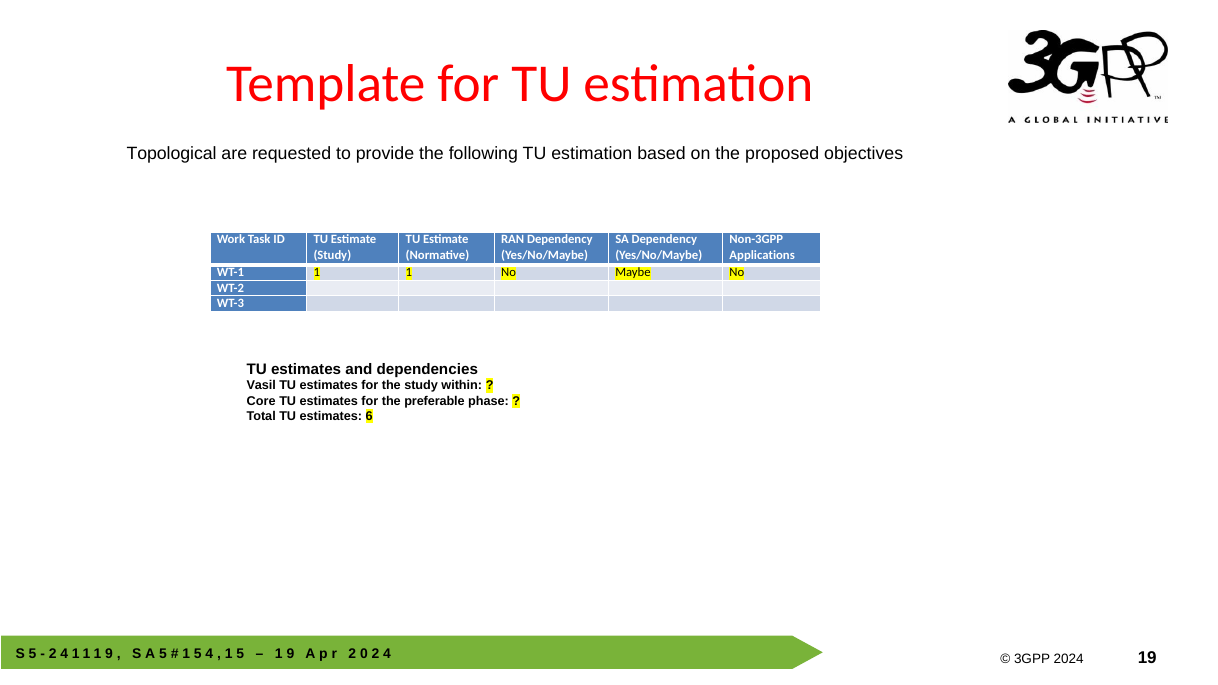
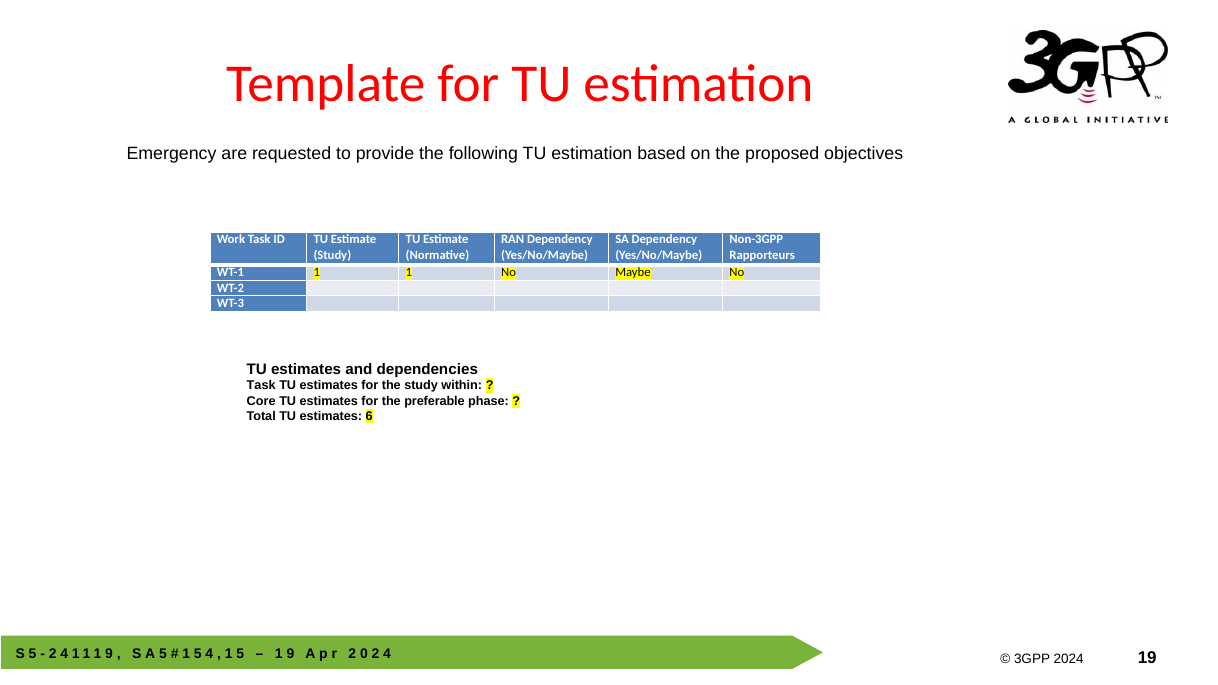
Topological: Topological -> Emergency
Applications: Applications -> Rapporteurs
Vasil at (261, 386): Vasil -> Task
